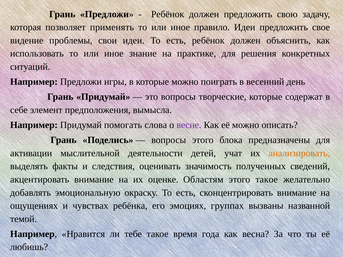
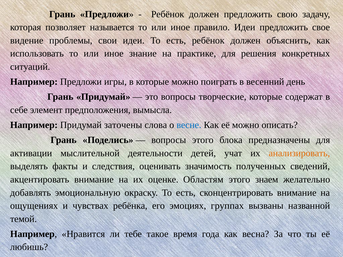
применять: применять -> называется
помогать: помогать -> заточены
весне colour: purple -> blue
этого такое: такое -> знаем
